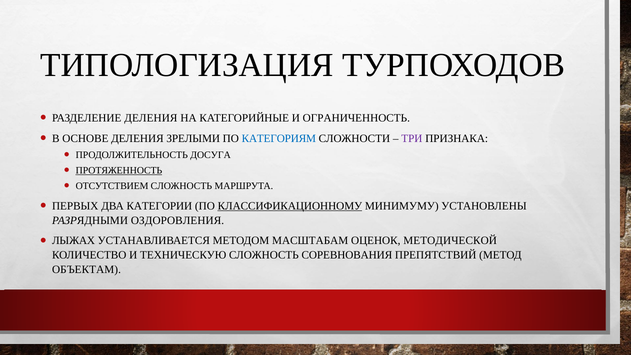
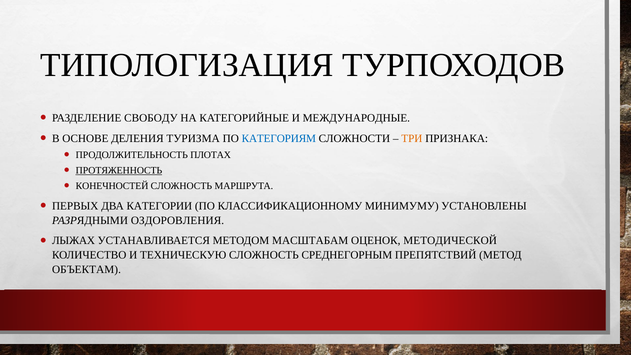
РАЗДЕЛЕНИЕ ДЕЛЕНИЯ: ДЕЛЕНИЯ -> СВОБОДУ
ОГРАНИЧЕННОСТЬ: ОГРАНИЧЕННОСТЬ -> МЕЖДУНАРОДНЫЕ
ЗРЕЛЫМИ: ЗРЕЛЫМИ -> ТУРИЗМА
ТРИ colour: purple -> orange
ДОСУГА: ДОСУГА -> ПЛОТАХ
ОТСУТСТВИЕМ: ОТСУТСТВИЕМ -> КОНЕЧНОСТЕЙ
КЛАССИФИКАЦИОННОМУ underline: present -> none
СОРЕВНОВАНИЯ: СОРЕВНОВАНИЯ -> СРЕДНЕГОРНЫМ
